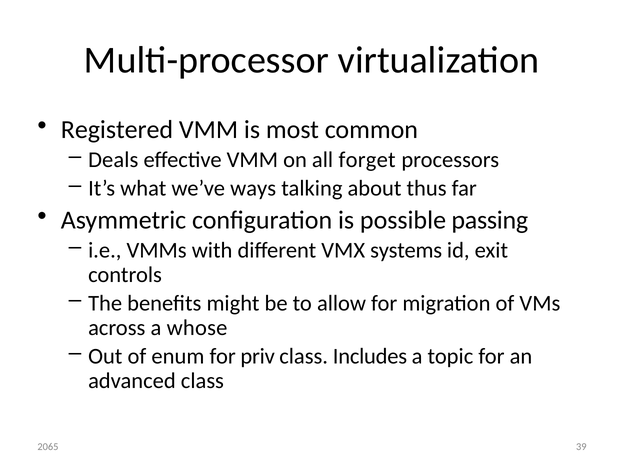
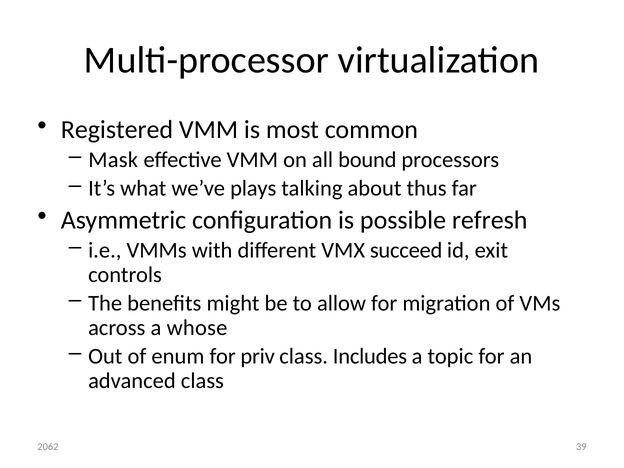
Deals: Deals -> Mask
forget: forget -> bound
ways: ways -> plays
passing: passing -> refresh
systems: systems -> succeed
2065: 2065 -> 2062
